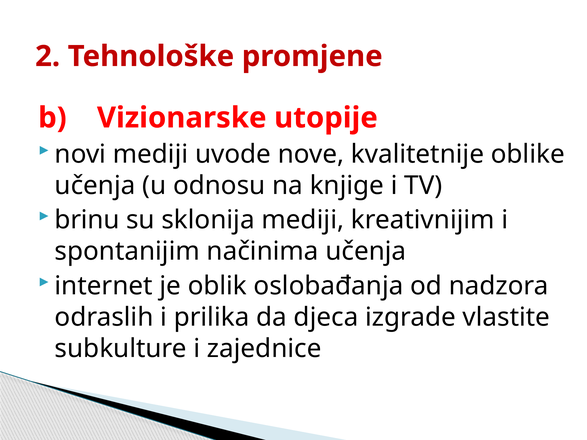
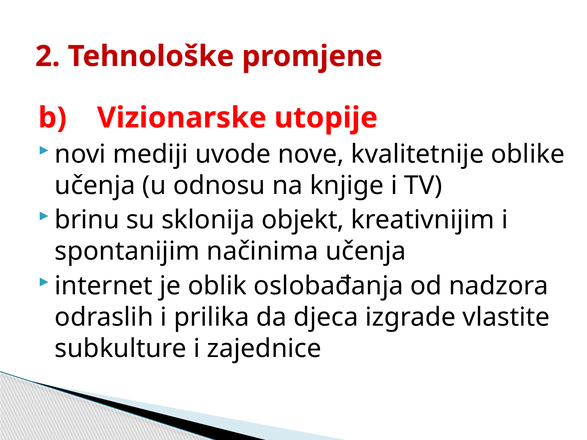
sklonija mediji: mediji -> objekt
